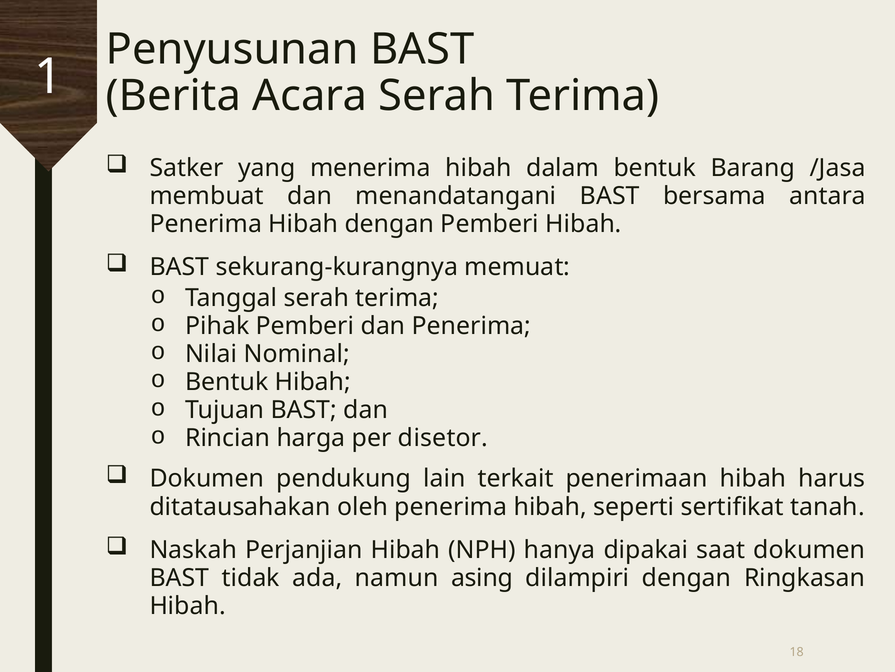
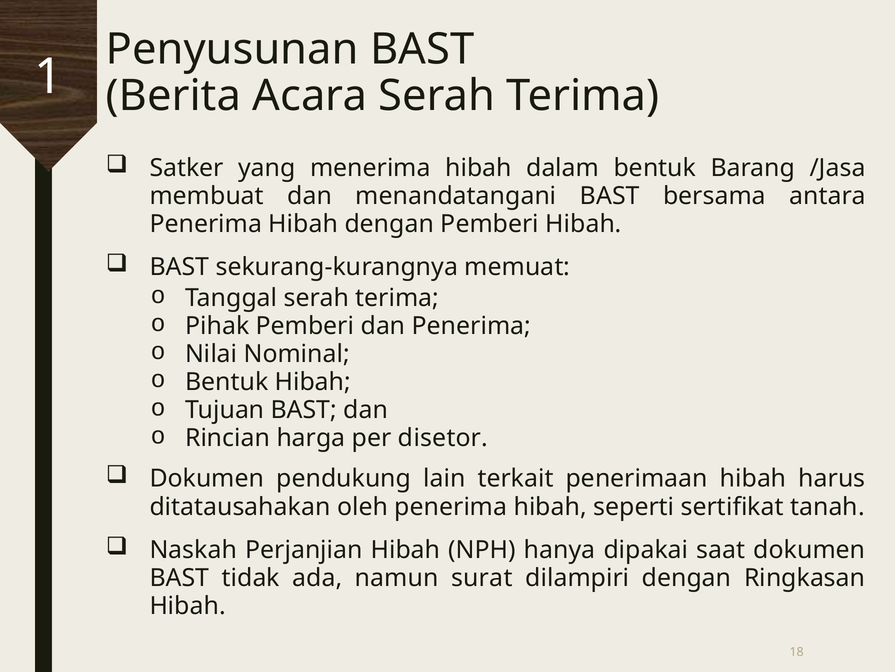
asing: asing -> surat
